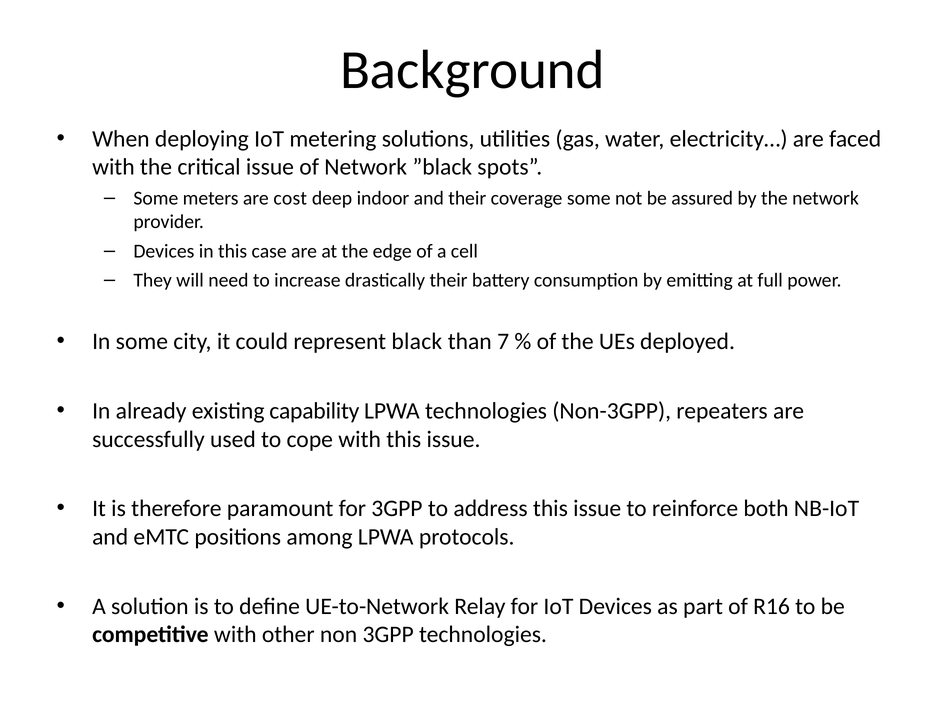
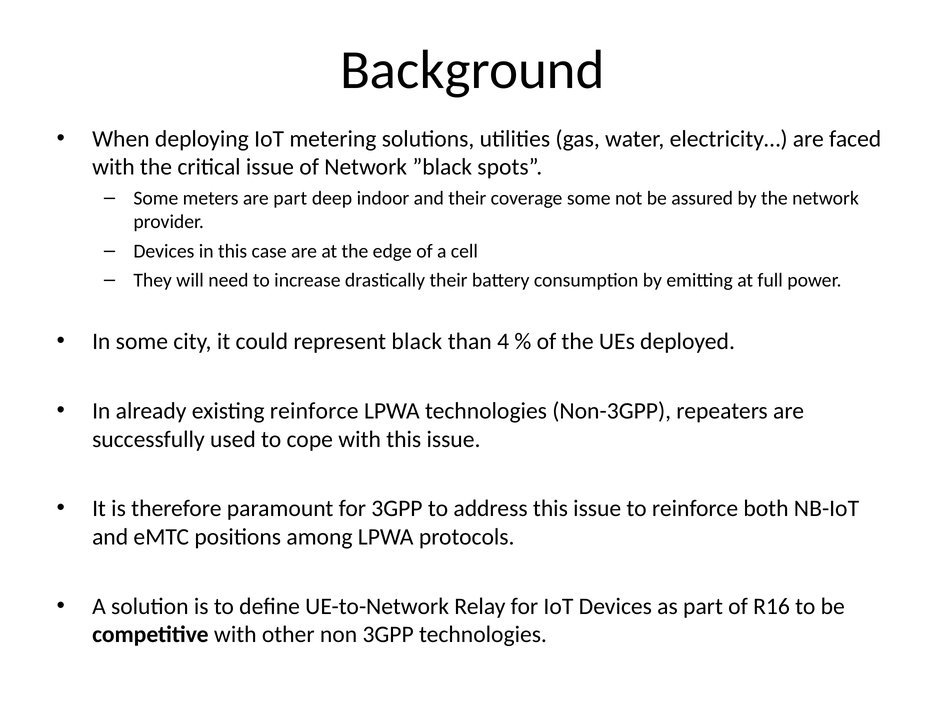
are cost: cost -> part
7: 7 -> 4
existing capability: capability -> reinforce
